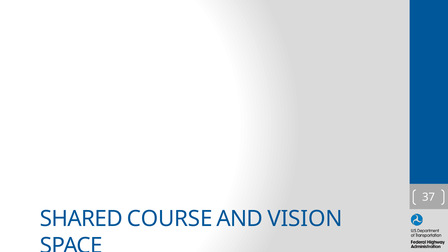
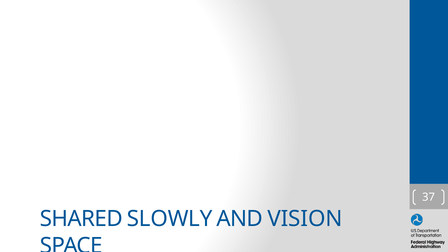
COURSE: COURSE -> SLOWLY
